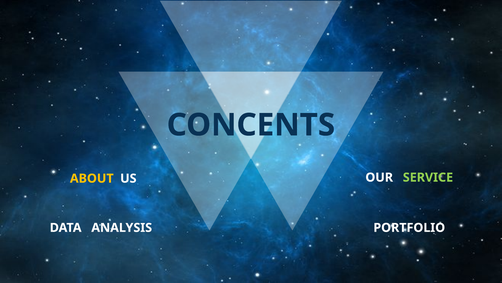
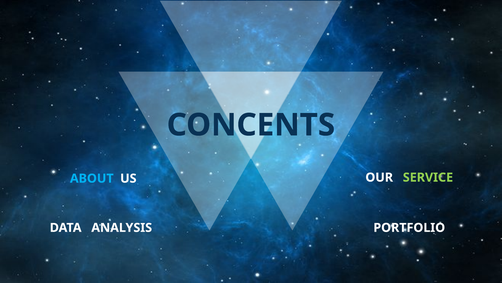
ABOUT colour: yellow -> light blue
